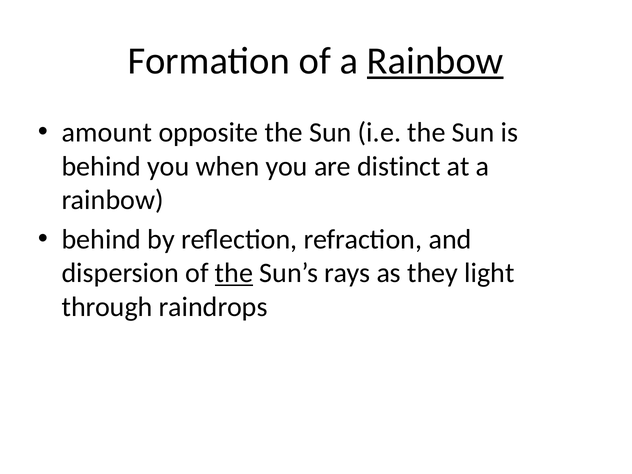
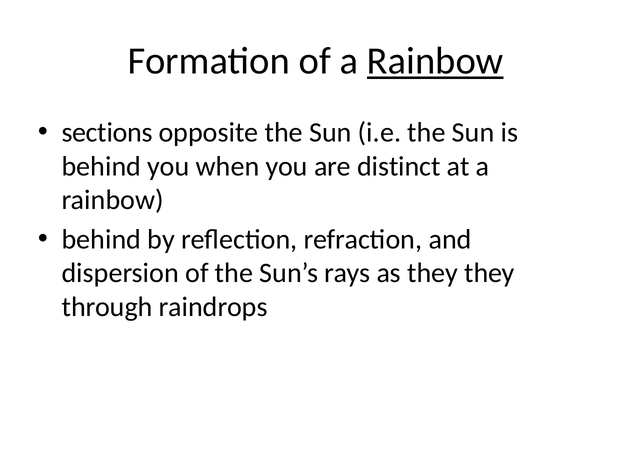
amount: amount -> sections
the at (234, 273) underline: present -> none
they light: light -> they
